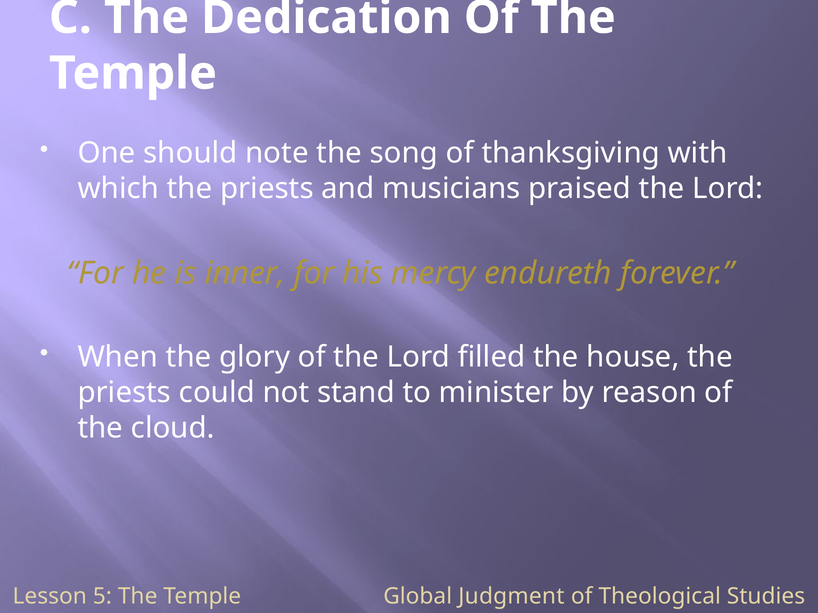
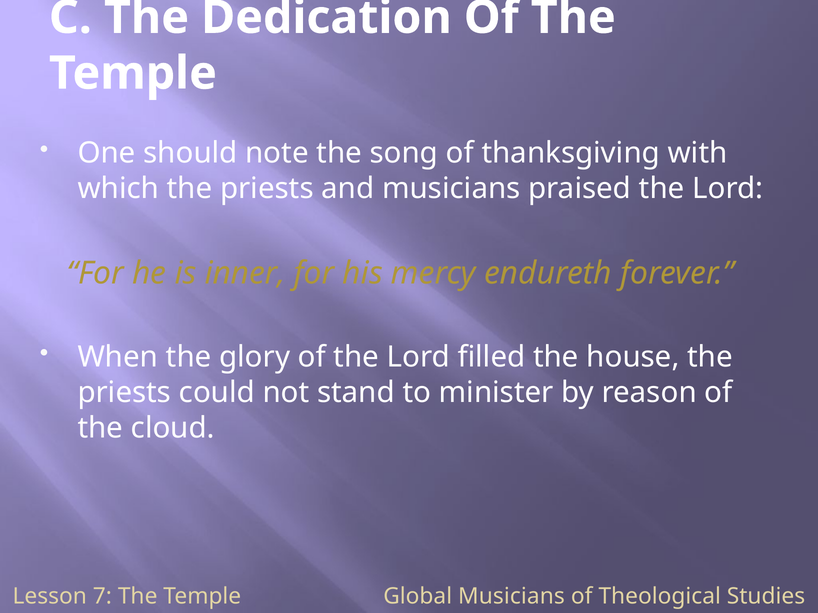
5: 5 -> 7
Global Judgment: Judgment -> Musicians
